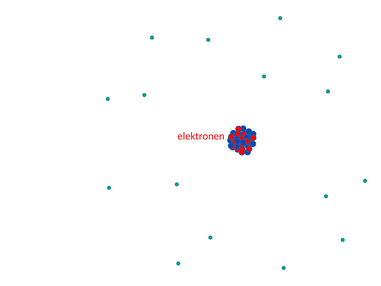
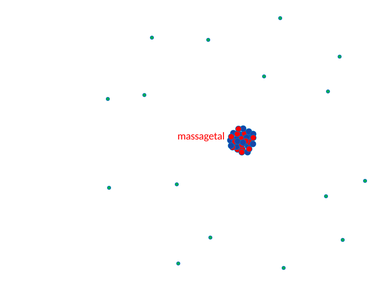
elektronen at (201, 136): elektronen -> massagetal
